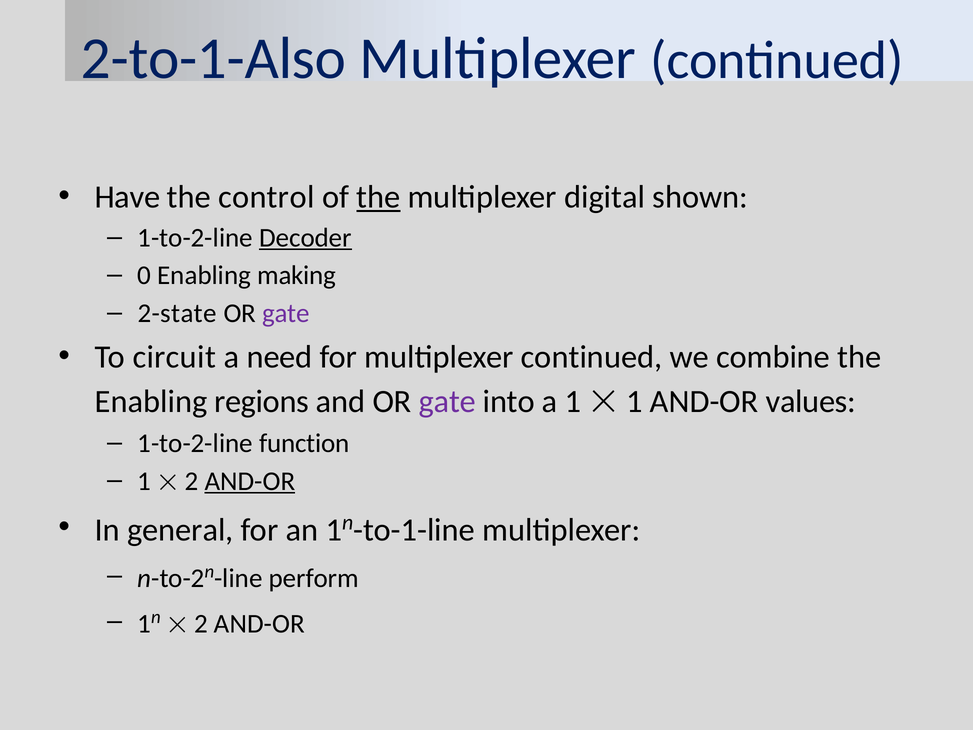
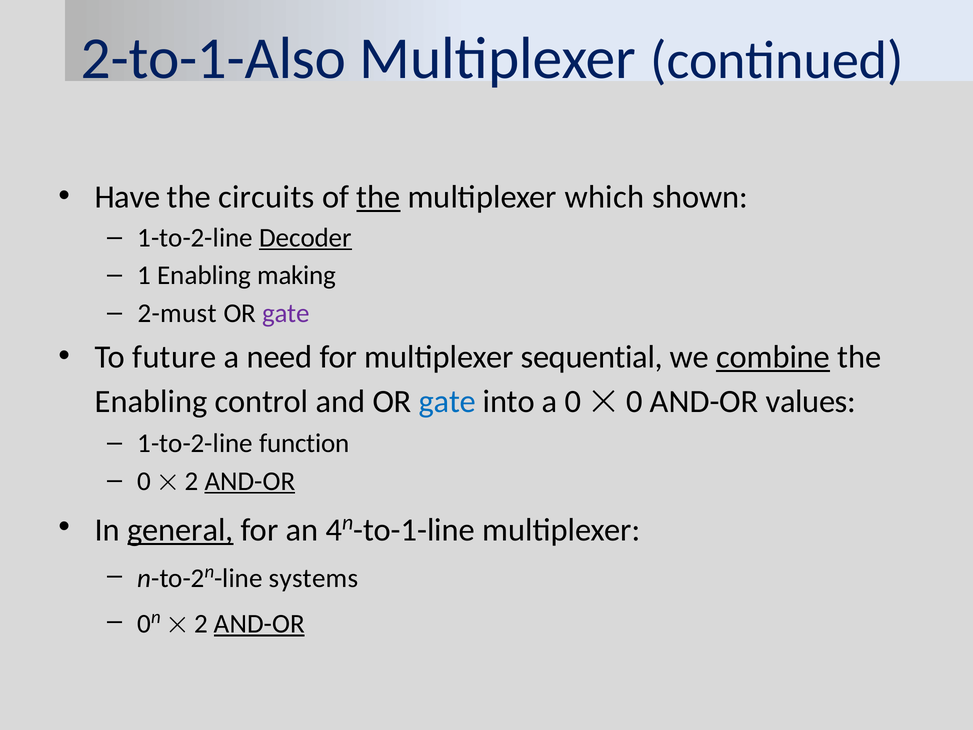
control: control -> circuits
digital: digital -> which
0: 0 -> 1
2-state: 2-state -> 2-must
circuit: circuit -> future
for multiplexer continued: continued -> sequential
combine underline: none -> present
regions: regions -> control
gate at (447, 401) colour: purple -> blue
a 1: 1 -> 0
1 at (634, 401): 1 -> 0
1 at (144, 481): 1 -> 0
general underline: none -> present
an 1: 1 -> 4
perform: perform -> systems
1 at (144, 624): 1 -> 0
AND-OR at (259, 624) underline: none -> present
